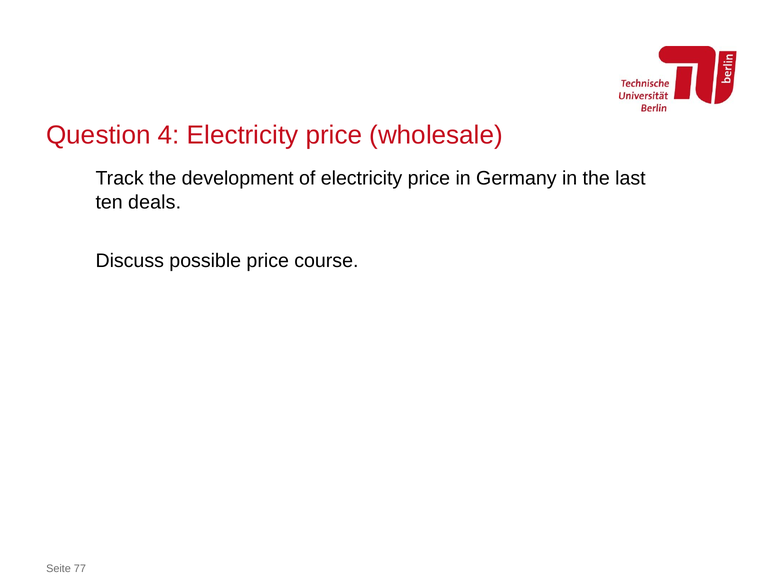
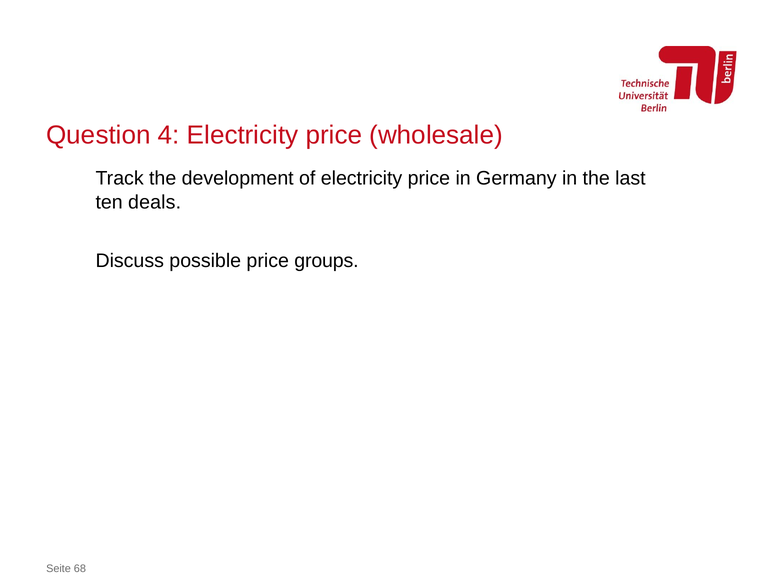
course: course -> groups
77: 77 -> 68
